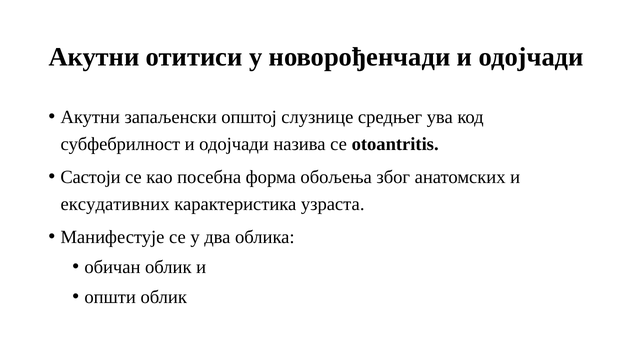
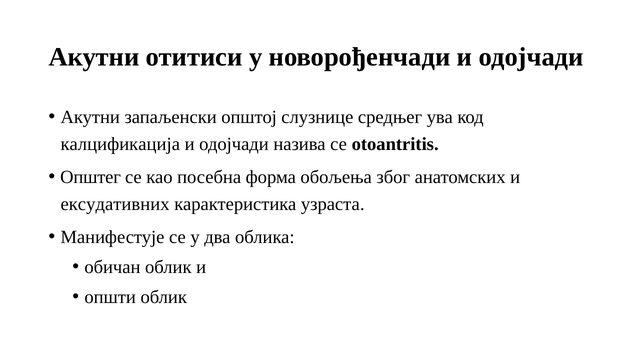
субфебрилност: субфебрилност -> калцификација
Састоји: Састоји -> Општег
